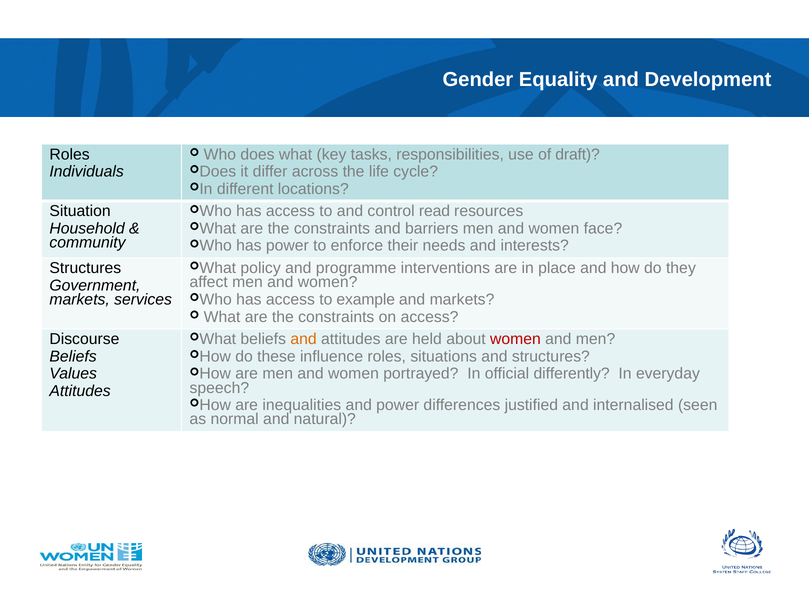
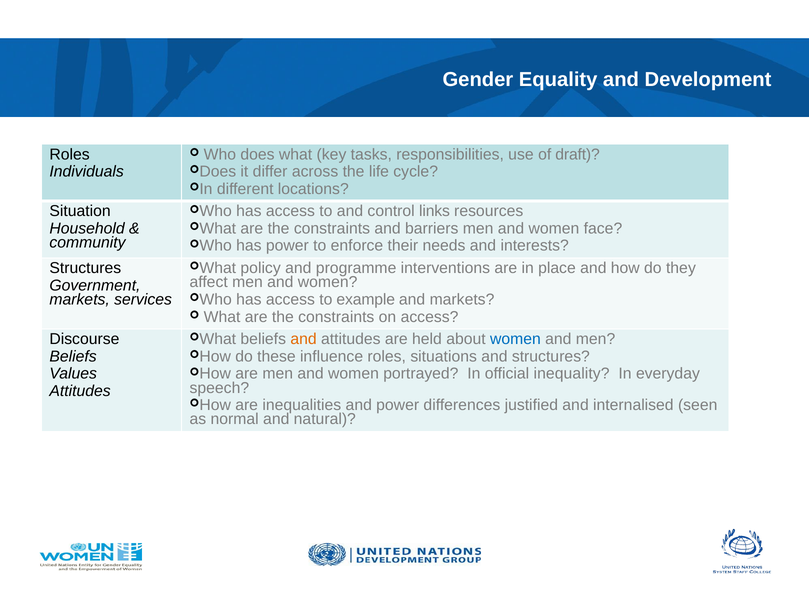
read: read -> links
women at (515, 339) colour: red -> blue
differently: differently -> inequality
